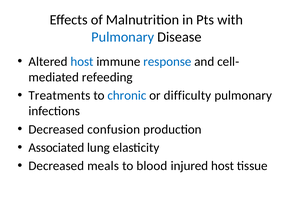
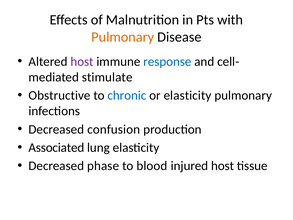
Pulmonary at (123, 37) colour: blue -> orange
host at (82, 61) colour: blue -> purple
refeeding: refeeding -> stimulate
Treatments: Treatments -> Obstructive
or difficulty: difficulty -> elasticity
meals: meals -> phase
